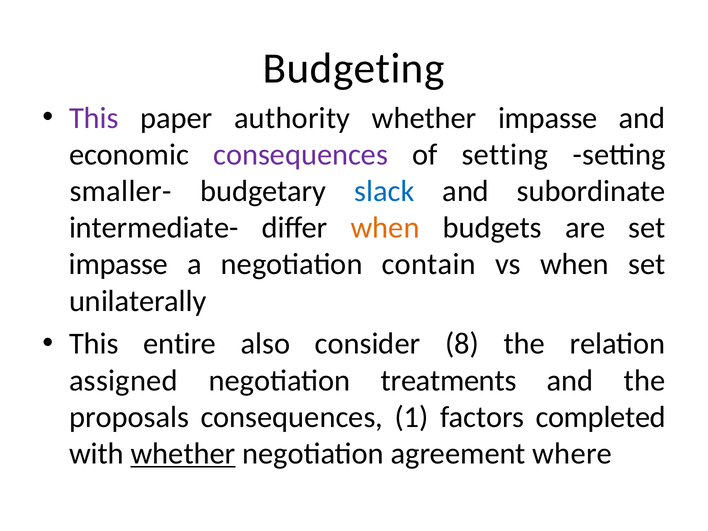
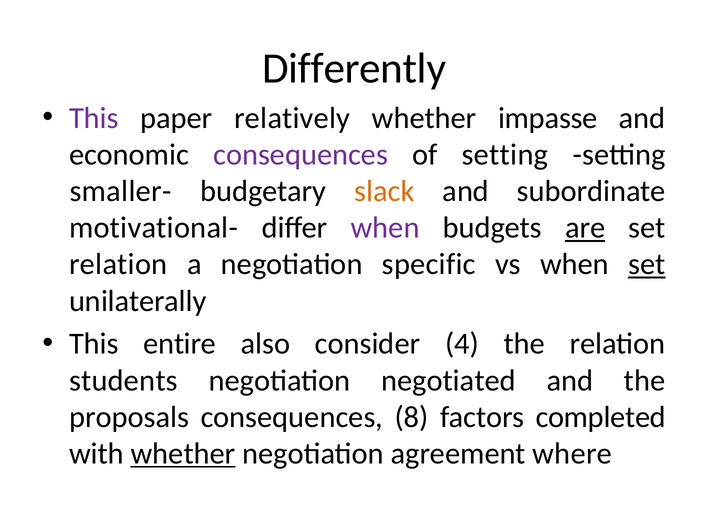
Budgeting: Budgeting -> Differently
authority: authority -> relatively
slack colour: blue -> orange
intermediate-: intermediate- -> motivational-
when at (385, 228) colour: orange -> purple
are underline: none -> present
impasse at (119, 264): impasse -> relation
contain: contain -> specific
set at (647, 264) underline: none -> present
8: 8 -> 4
assigned: assigned -> students
treatments: treatments -> negotiated
1: 1 -> 8
